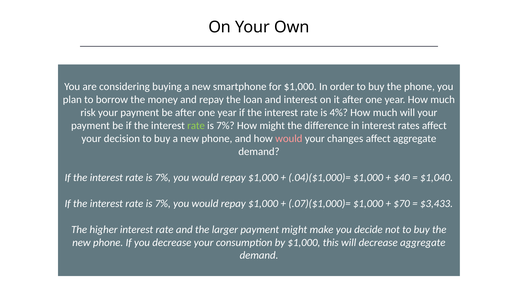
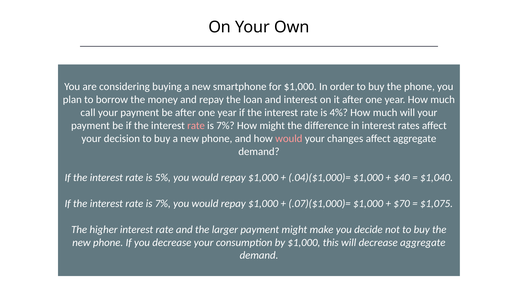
risk: risk -> call
rate at (196, 125) colour: light green -> pink
7% at (163, 177): 7% -> 5%
$3,433: $3,433 -> $1,075
